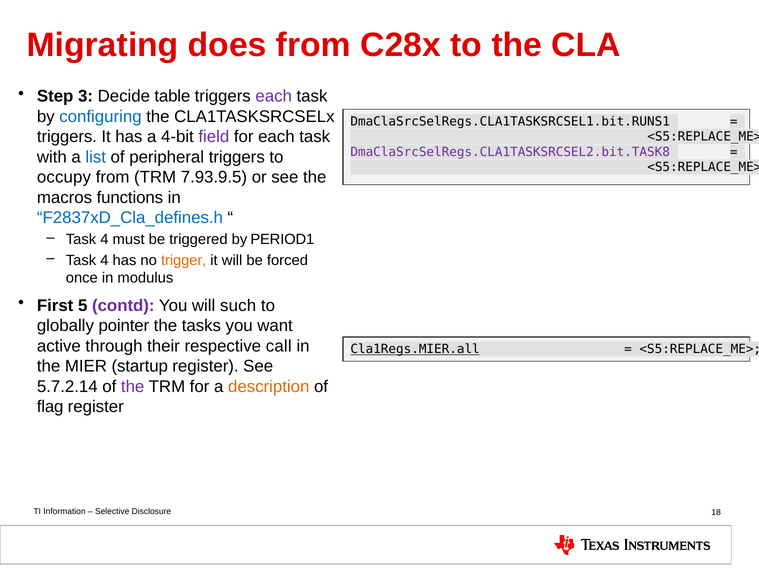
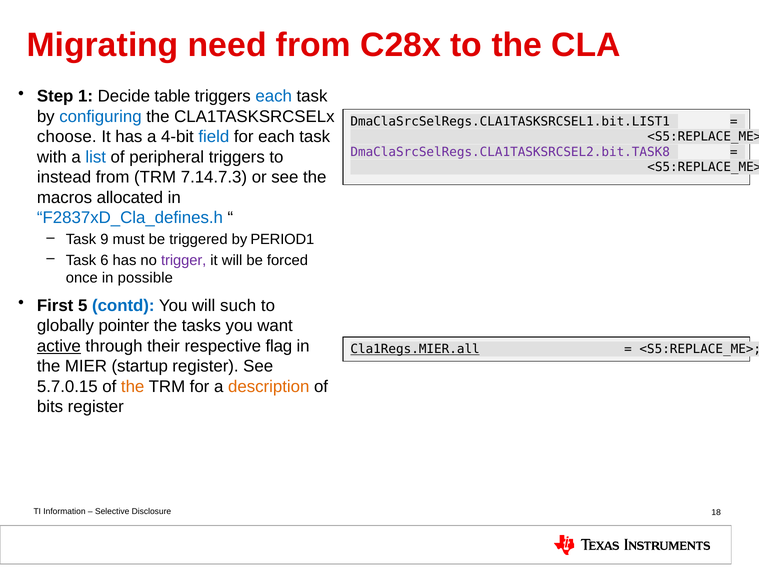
does: does -> need
3: 3 -> 1
each at (274, 96) colour: purple -> blue
DmaClaSrcSelRegs.CLA1TASKSRCSEL1.bit.RUNS1: DmaClaSrcSelRegs.CLA1TASKSRCSEL1.bit.RUNS1 -> DmaClaSrcSelRegs.CLA1TASKSRCSEL1.bit.LIST1
triggers at (67, 137): triggers -> choose
field colour: purple -> blue
occupy: occupy -> instead
7.93.9.5: 7.93.9.5 -> 7.14.7.3
functions: functions -> allocated
4 at (104, 239): 4 -> 9
4 at (104, 260): 4 -> 6
trigger colour: orange -> purple
modulus: modulus -> possible
contd colour: purple -> blue
active underline: none -> present
call: call -> flag
5.7.2.14: 5.7.2.14 -> 5.7.0.15
the at (133, 386) colour: purple -> orange
flag: flag -> bits
